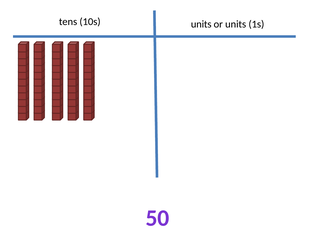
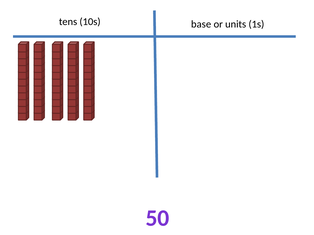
10s units: units -> base
